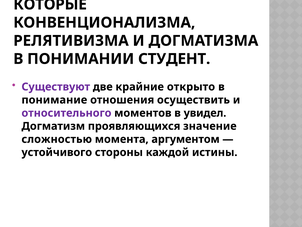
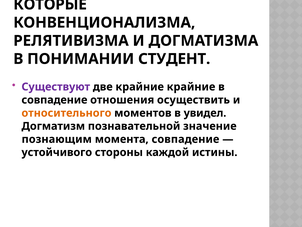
крайние открыто: открыто -> крайние
понимание at (54, 100): понимание -> совпадение
относительного colour: purple -> orange
проявляющихся: проявляющихся -> познавательной
сложностью: сложностью -> познающим
момента аргументом: аргументом -> совпадение
